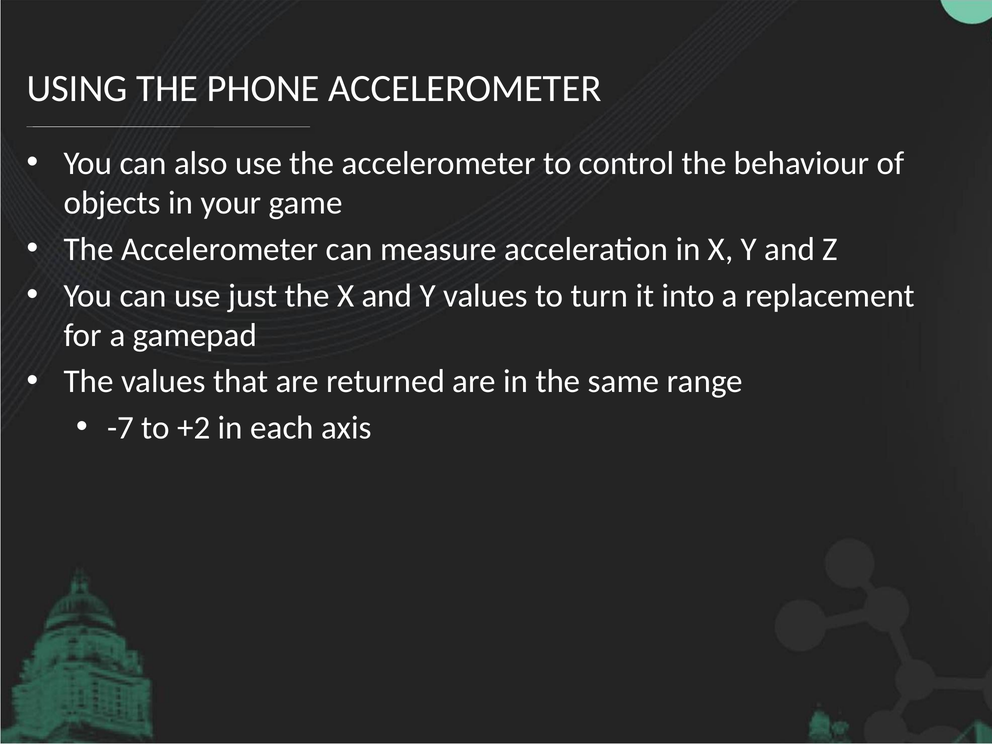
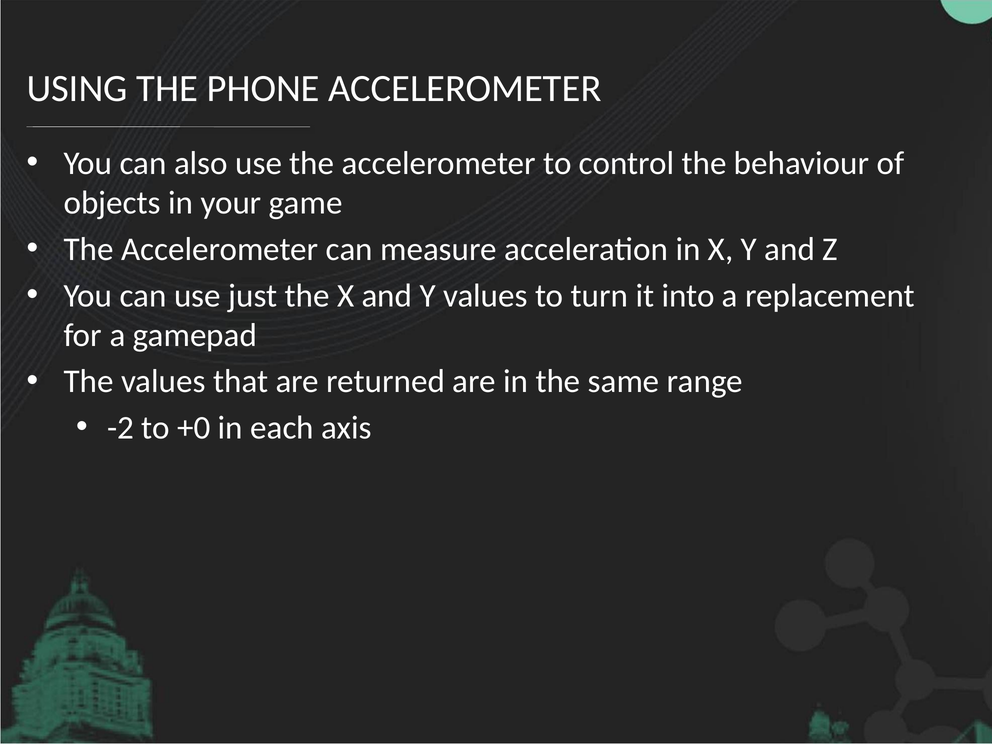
-7: -7 -> -2
+2: +2 -> +0
